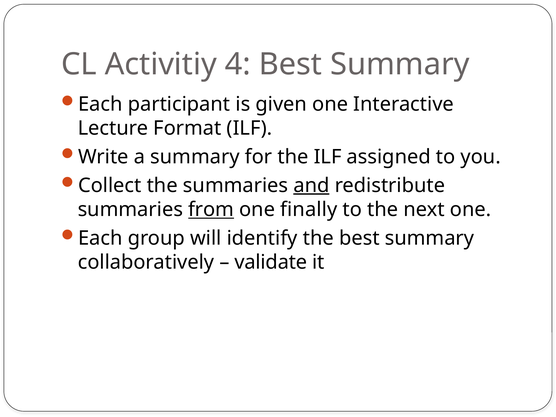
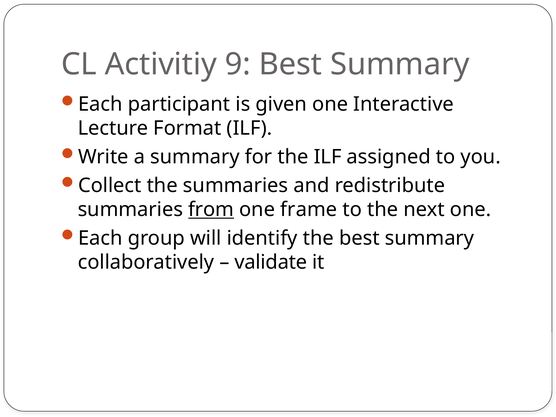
4: 4 -> 9
and underline: present -> none
finally: finally -> frame
